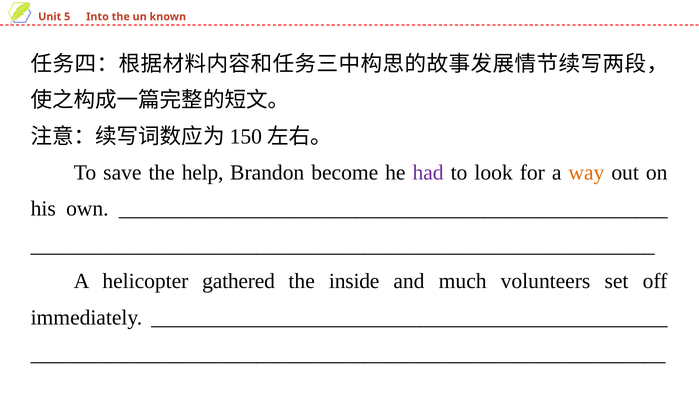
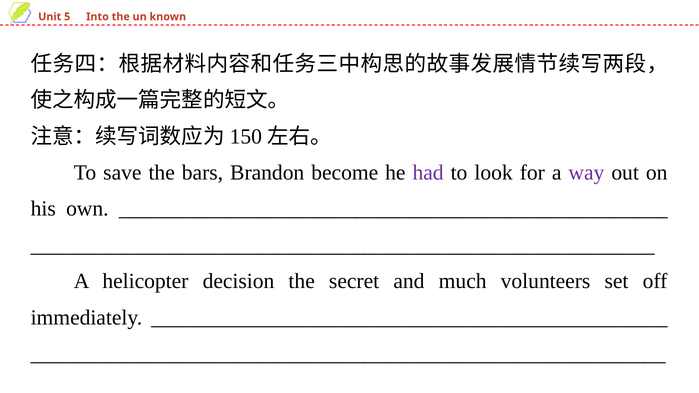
help: help -> bars
way colour: orange -> purple
gathered: gathered -> decision
inside: inside -> secret
